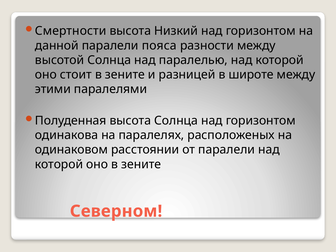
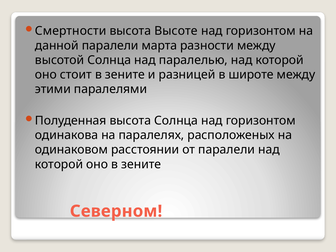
Низкий: Низкий -> Высоте
пояса: пояса -> марта
